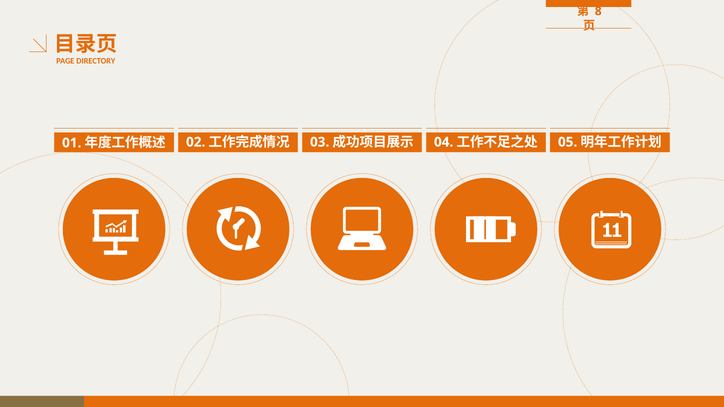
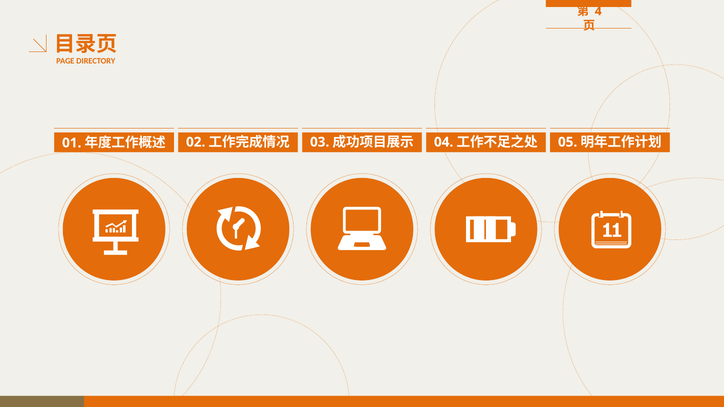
8: 8 -> 4
